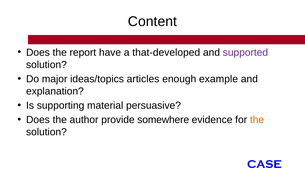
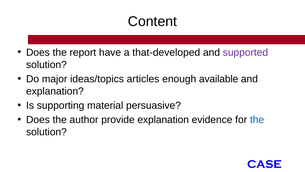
example: example -> available
provide somewhere: somewhere -> explanation
the at (257, 119) colour: orange -> blue
